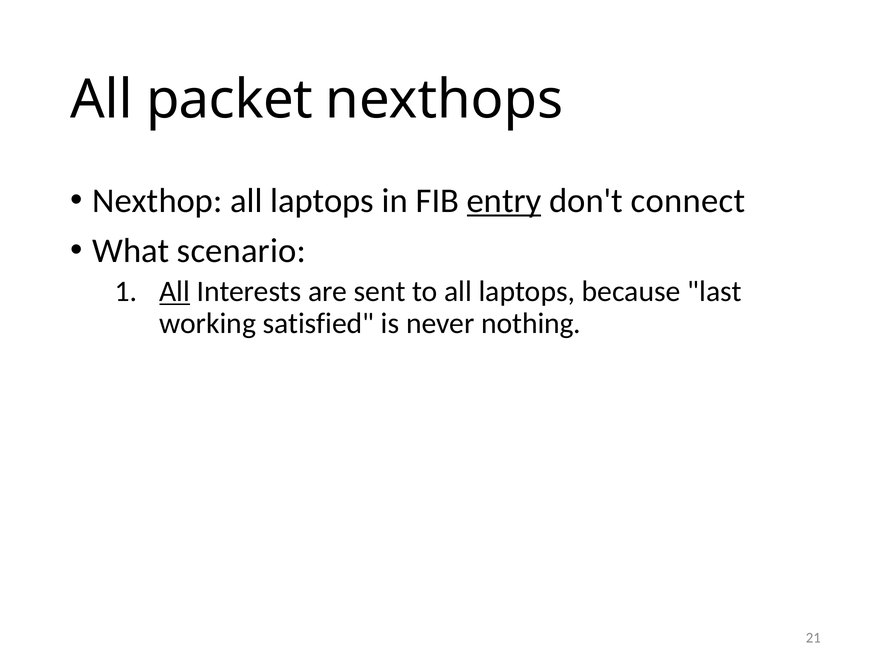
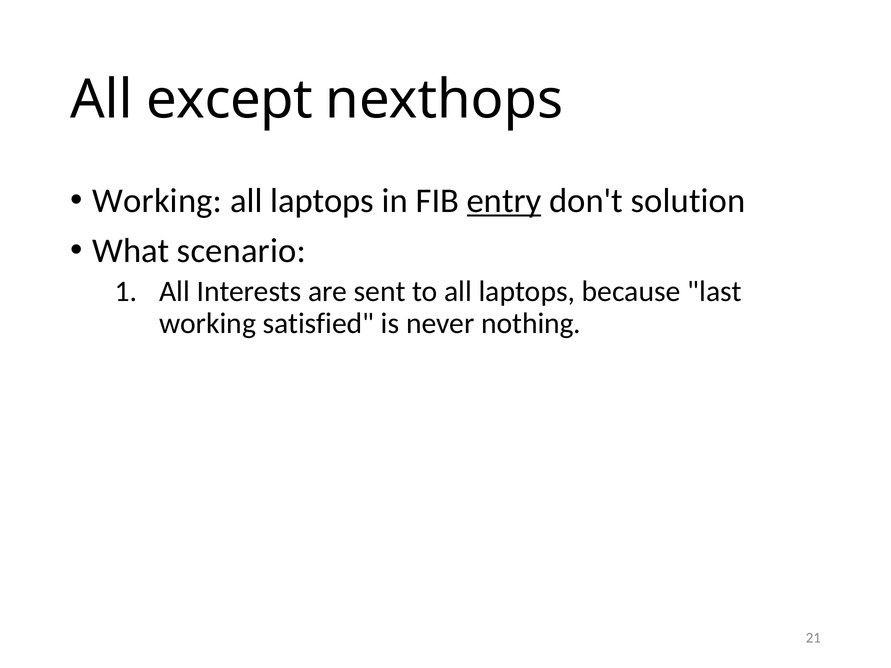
packet: packet -> except
Nexthop at (157, 201): Nexthop -> Working
connect: connect -> solution
All at (175, 292) underline: present -> none
